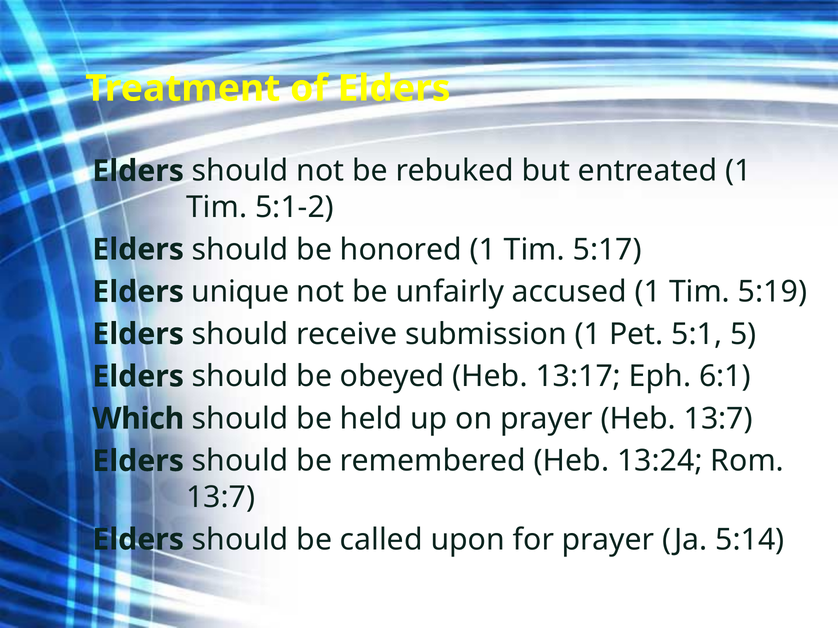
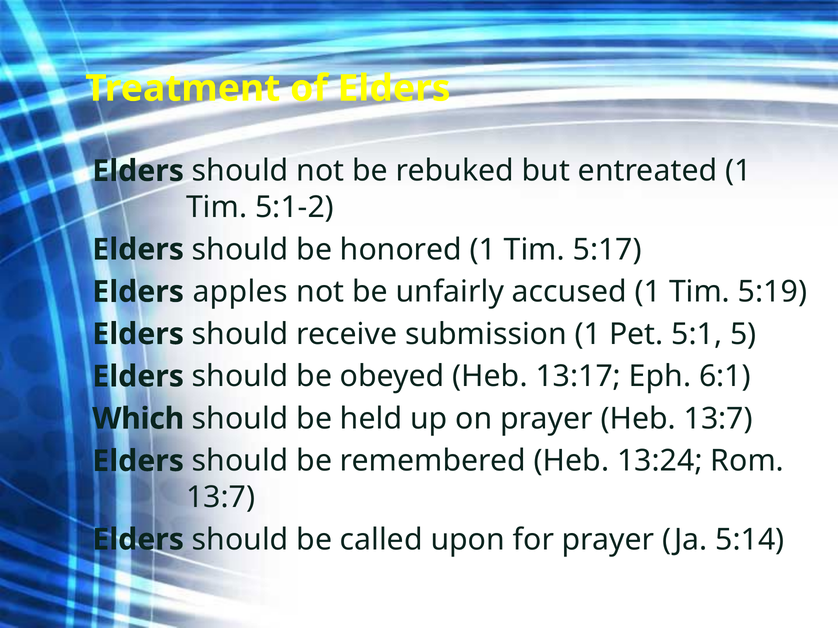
unique: unique -> apples
